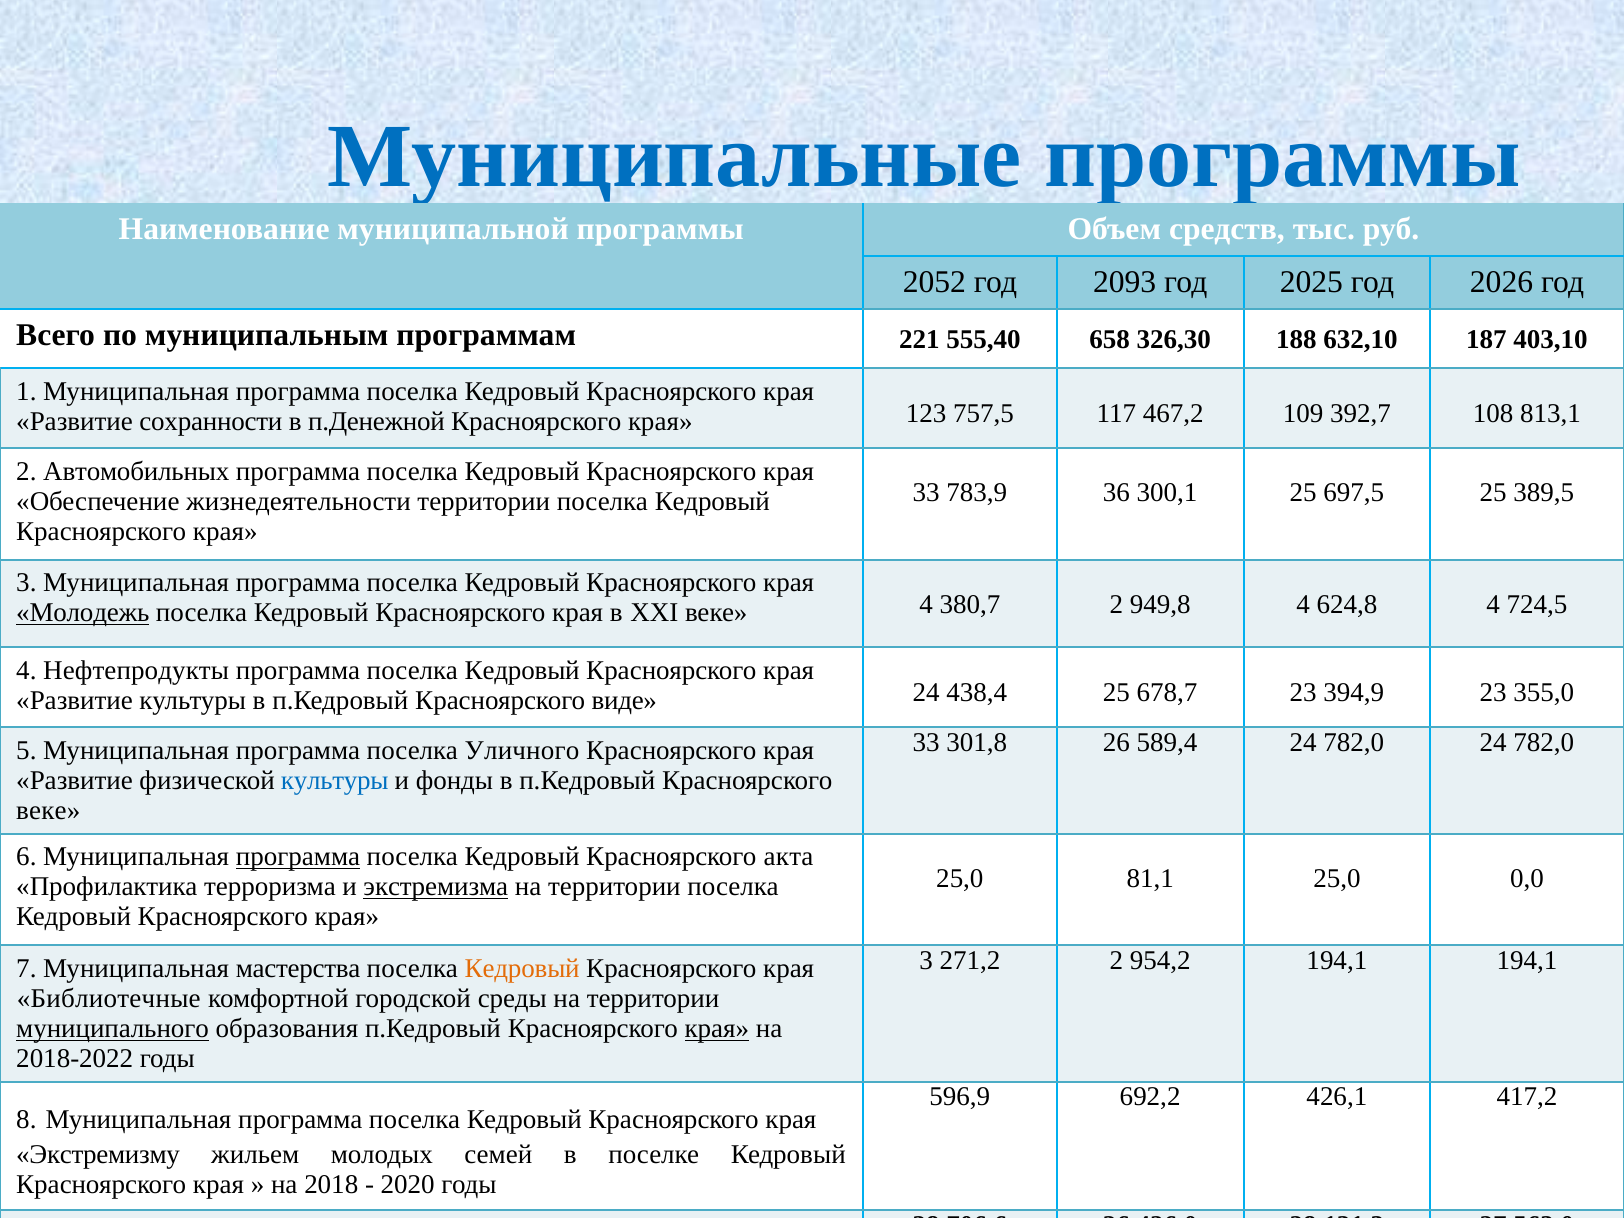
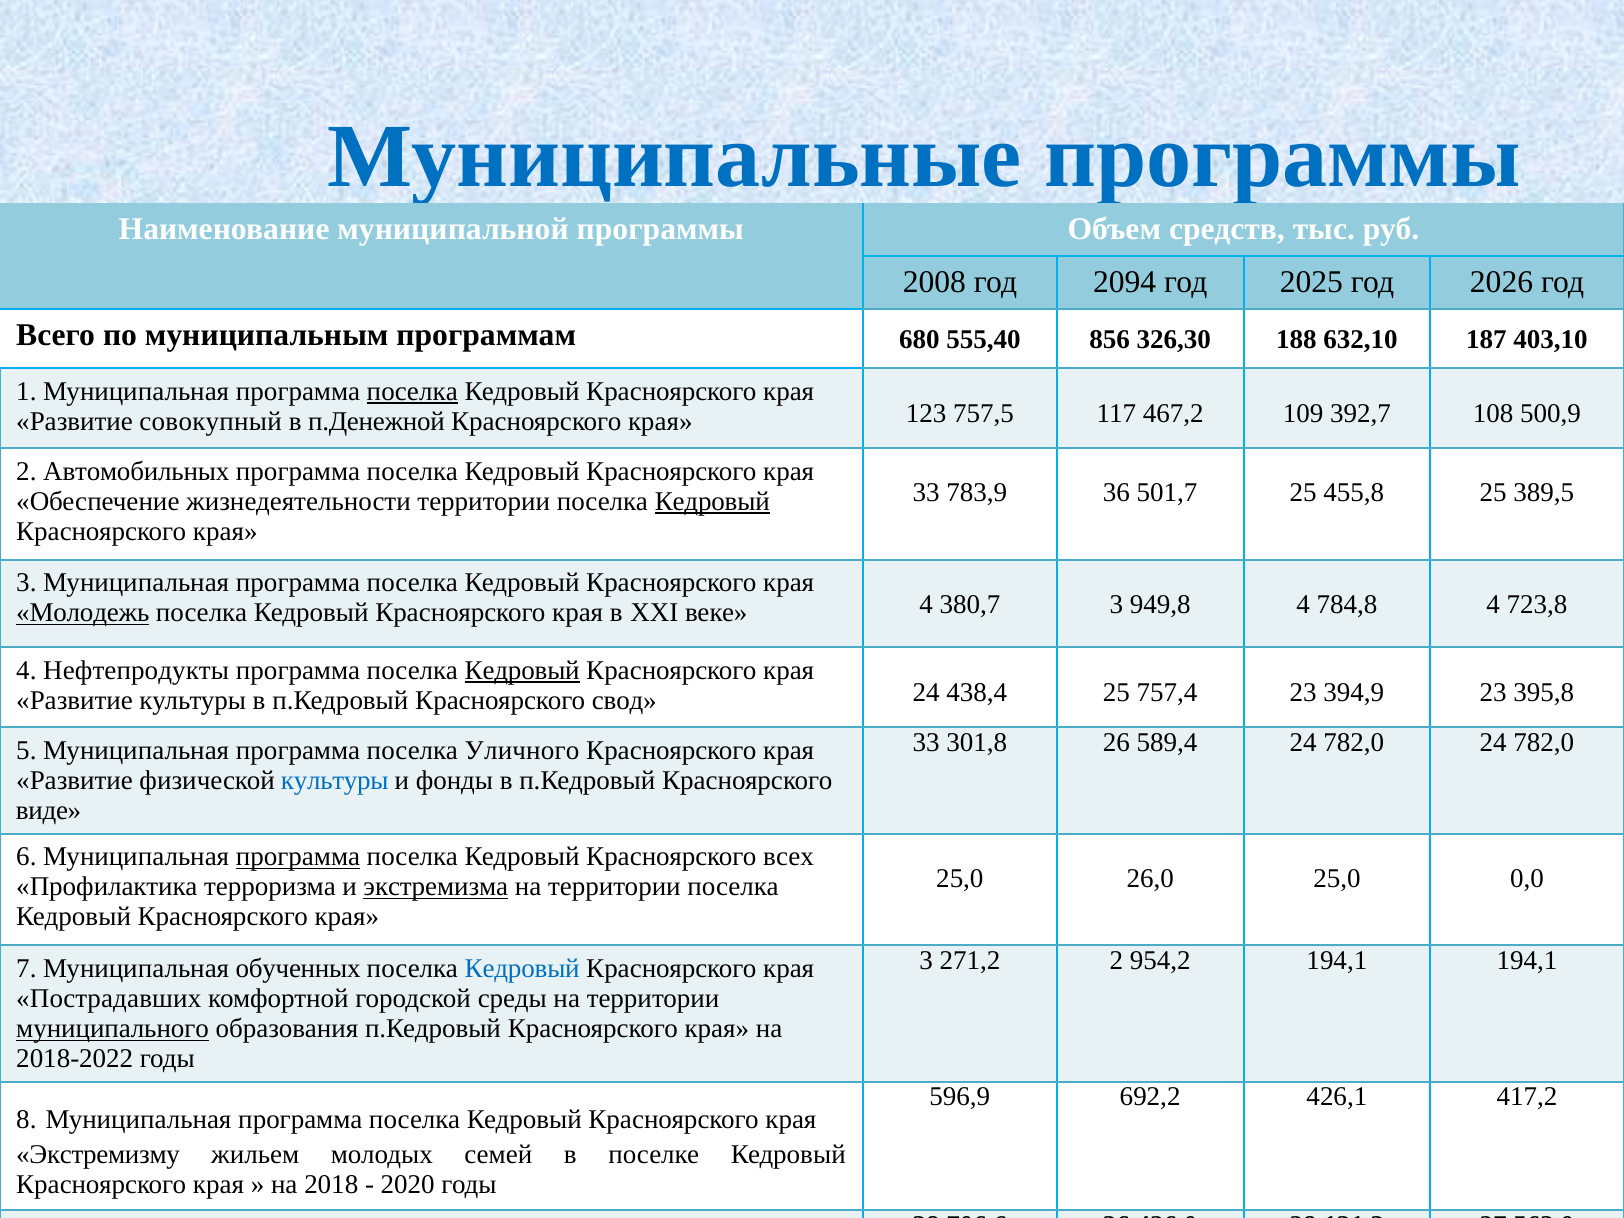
2052: 2052 -> 2008
2093: 2093 -> 2094
программам 221: 221 -> 680
658: 658 -> 856
поселка at (412, 391) underline: none -> present
сохранности: сохранности -> совокупный
813,1: 813,1 -> 500,9
300,1: 300,1 -> 501,7
697,5: 697,5 -> 455,8
Кедровый at (712, 501) underline: none -> present
380,7 2: 2 -> 3
624,8: 624,8 -> 784,8
724,5: 724,5 -> 723,8
Кедровый at (522, 671) underline: none -> present
виде: виде -> свод
678,7: 678,7 -> 757,4
355,0: 355,0 -> 395,8
веке at (48, 811): веке -> виде
акта: акта -> всех
81,1: 81,1 -> 26,0
мастерства: мастерства -> обученных
Кедровый at (522, 969) colour: orange -> blue
Библиотечные: Библиотечные -> Пострадавших
края at (717, 1029) underline: present -> none
